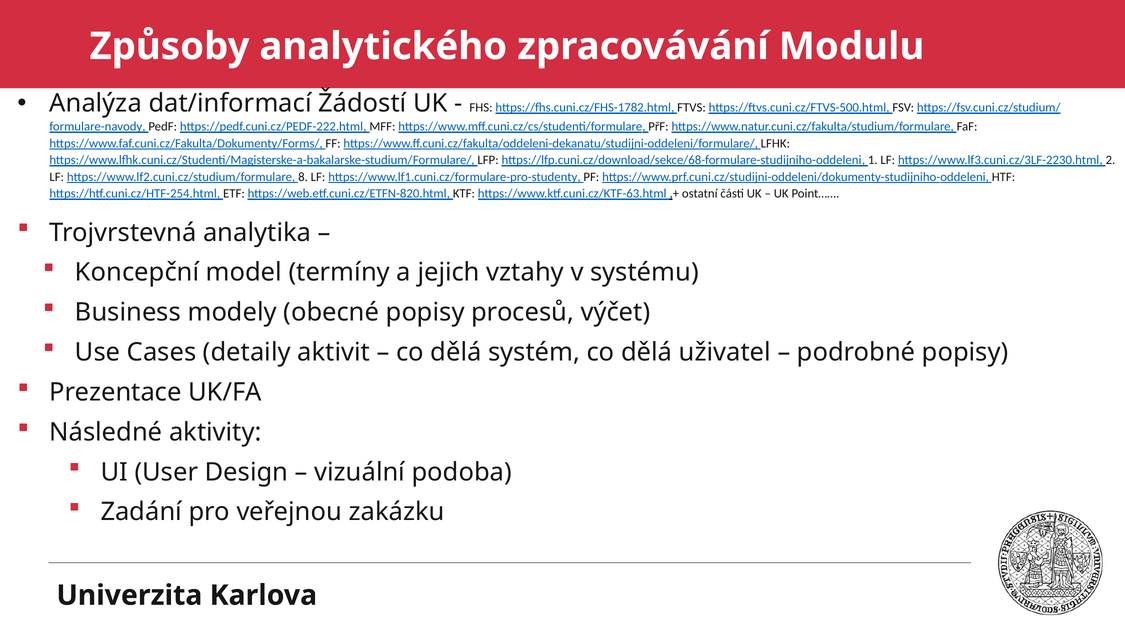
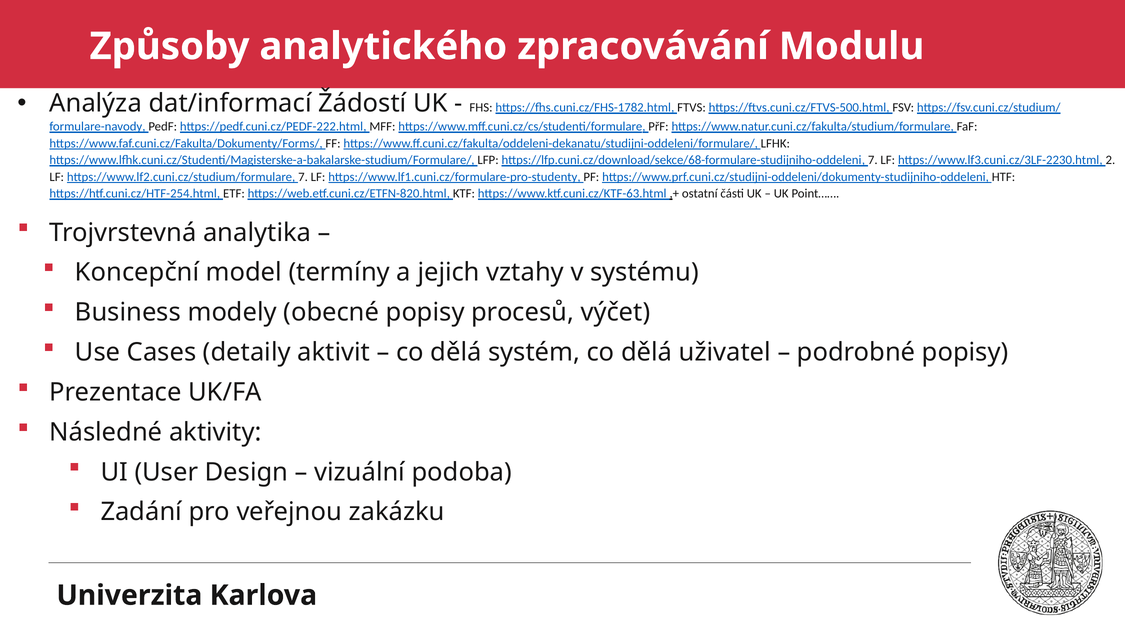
https://lfp.cuni.cz/download/sekce/68-formulare-studijniho-oddeleni 1: 1 -> 7
https://www.lf2.cuni.cz/studium/formulare 8: 8 -> 7
